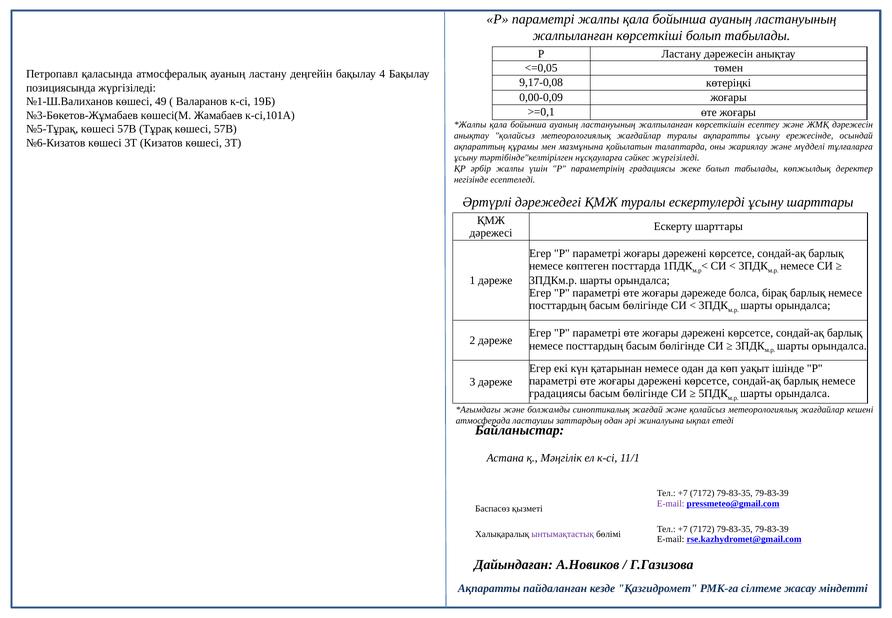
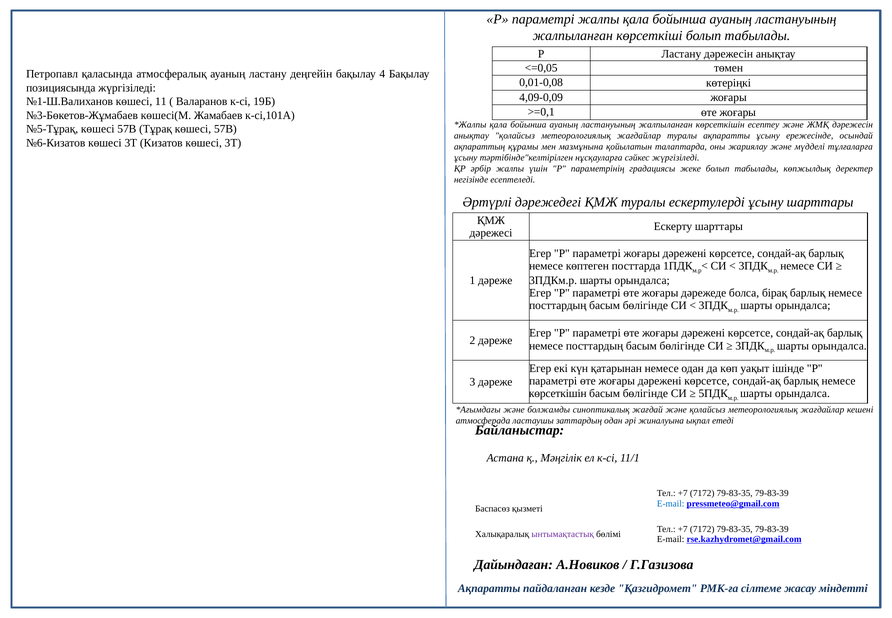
9,17-0,08: 9,17-0,08 -> 0,01-0,08
0,00-0,09: 0,00-0,09 -> 4,09-0,09
49: 49 -> 11
градациясы at (558, 393): градациясы -> көрсеткішін
E-mail at (671, 503) colour: purple -> blue
